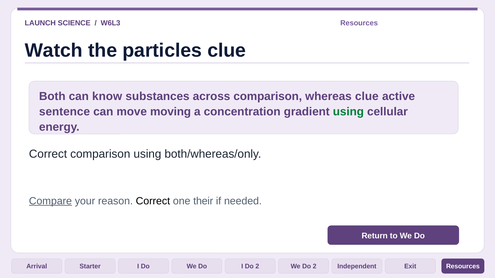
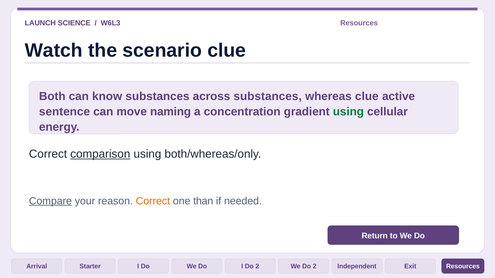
particles: particles -> scenario
across comparison: comparison -> substances
moving: moving -> naming
comparison at (100, 154) underline: none -> present
Correct at (153, 201) colour: black -> orange
their: their -> than
